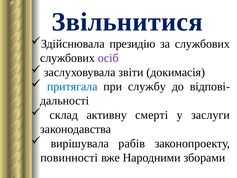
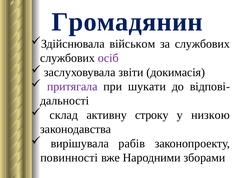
Звільнитися: Звільнитися -> Громадянин
президію: президію -> військом
притягала colour: blue -> purple
службу: службу -> шукати
смерті: смерті -> строку
заслуги: заслуги -> низкою
